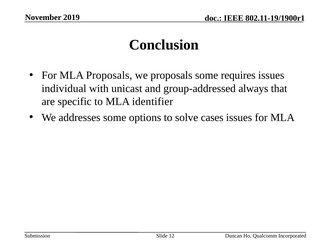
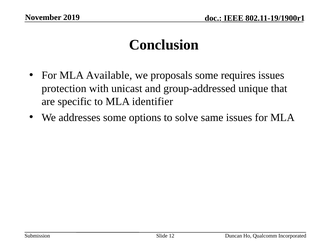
MLA Proposals: Proposals -> Available
individual: individual -> protection
always: always -> unique
cases: cases -> same
